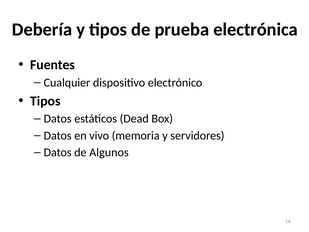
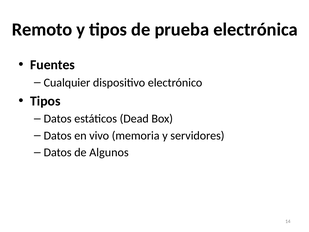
Debería: Debería -> Remoto
